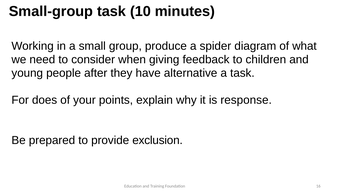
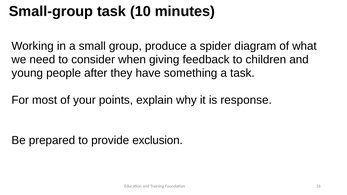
alternative: alternative -> something
does: does -> most
